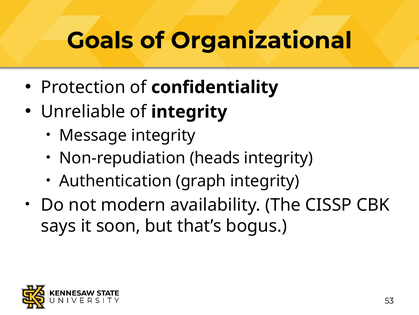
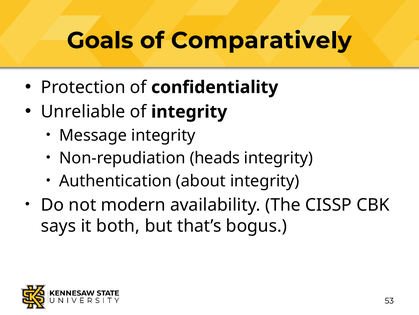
Organizational: Organizational -> Comparatively
graph: graph -> about
soon: soon -> both
